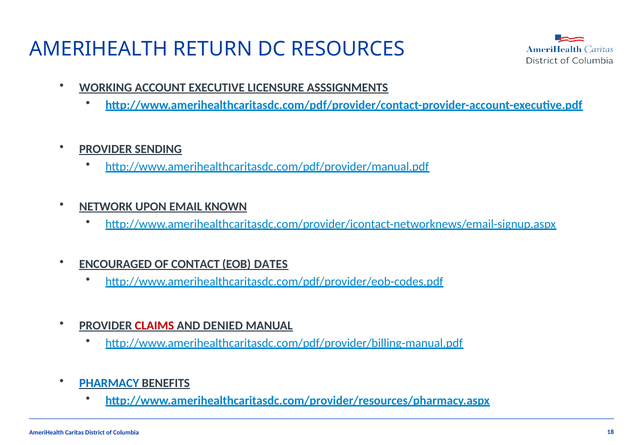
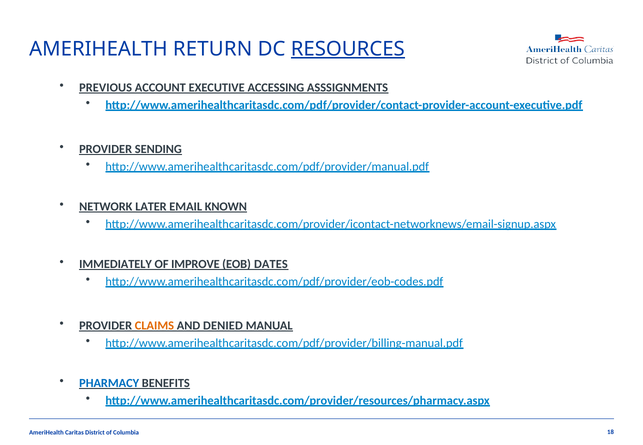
RESOURCES underline: none -> present
WORKING: WORKING -> PREVIOUS
LICENSURE: LICENSURE -> ACCESSING
UPON: UPON -> LATER
ENCOURAGED: ENCOURAGED -> IMMEDIATELY
CONTACT: CONTACT -> IMPROVE
CLAIMS colour: red -> orange
